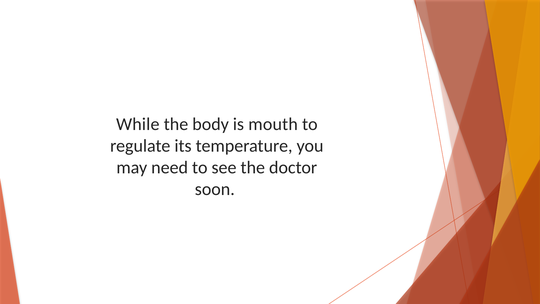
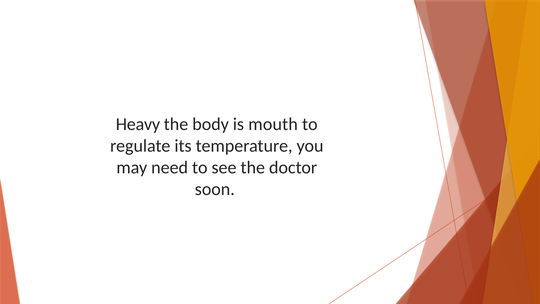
While: While -> Heavy
